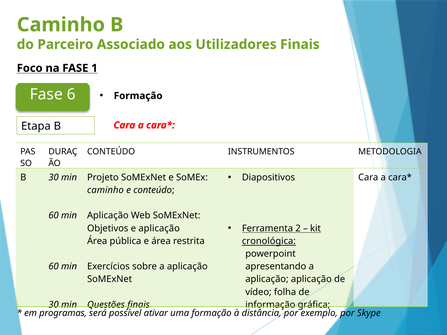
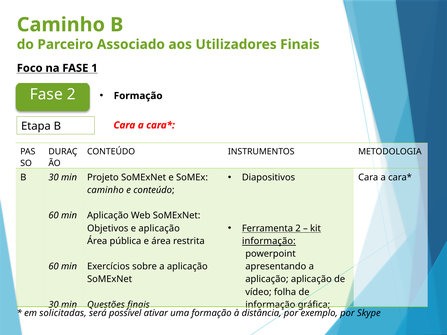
Fase 6: 6 -> 2
cronológica at (269, 241): cronológica -> informação
programas: programas -> solicitadas
